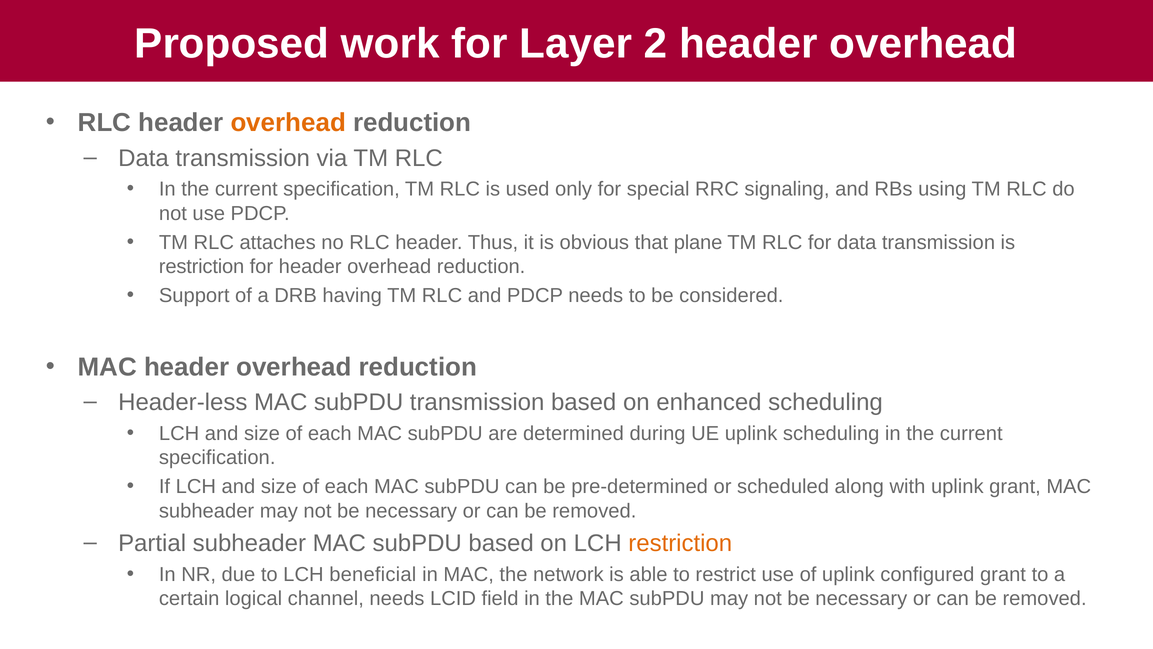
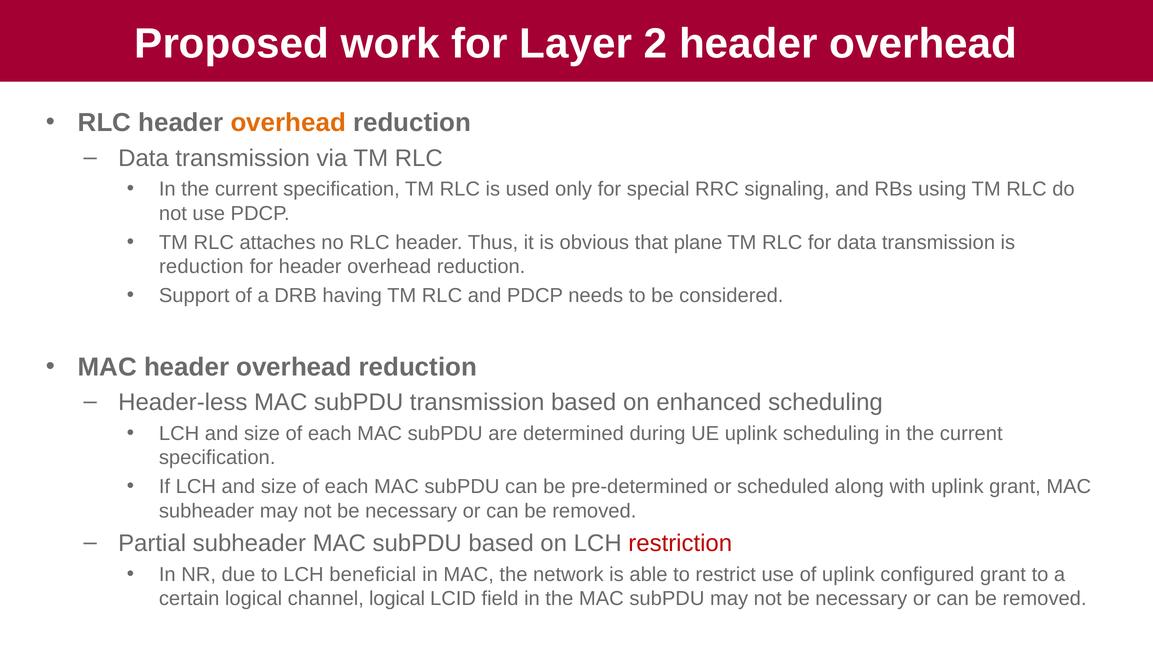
restriction at (202, 267): restriction -> reduction
restriction at (680, 543) colour: orange -> red
channel needs: needs -> logical
